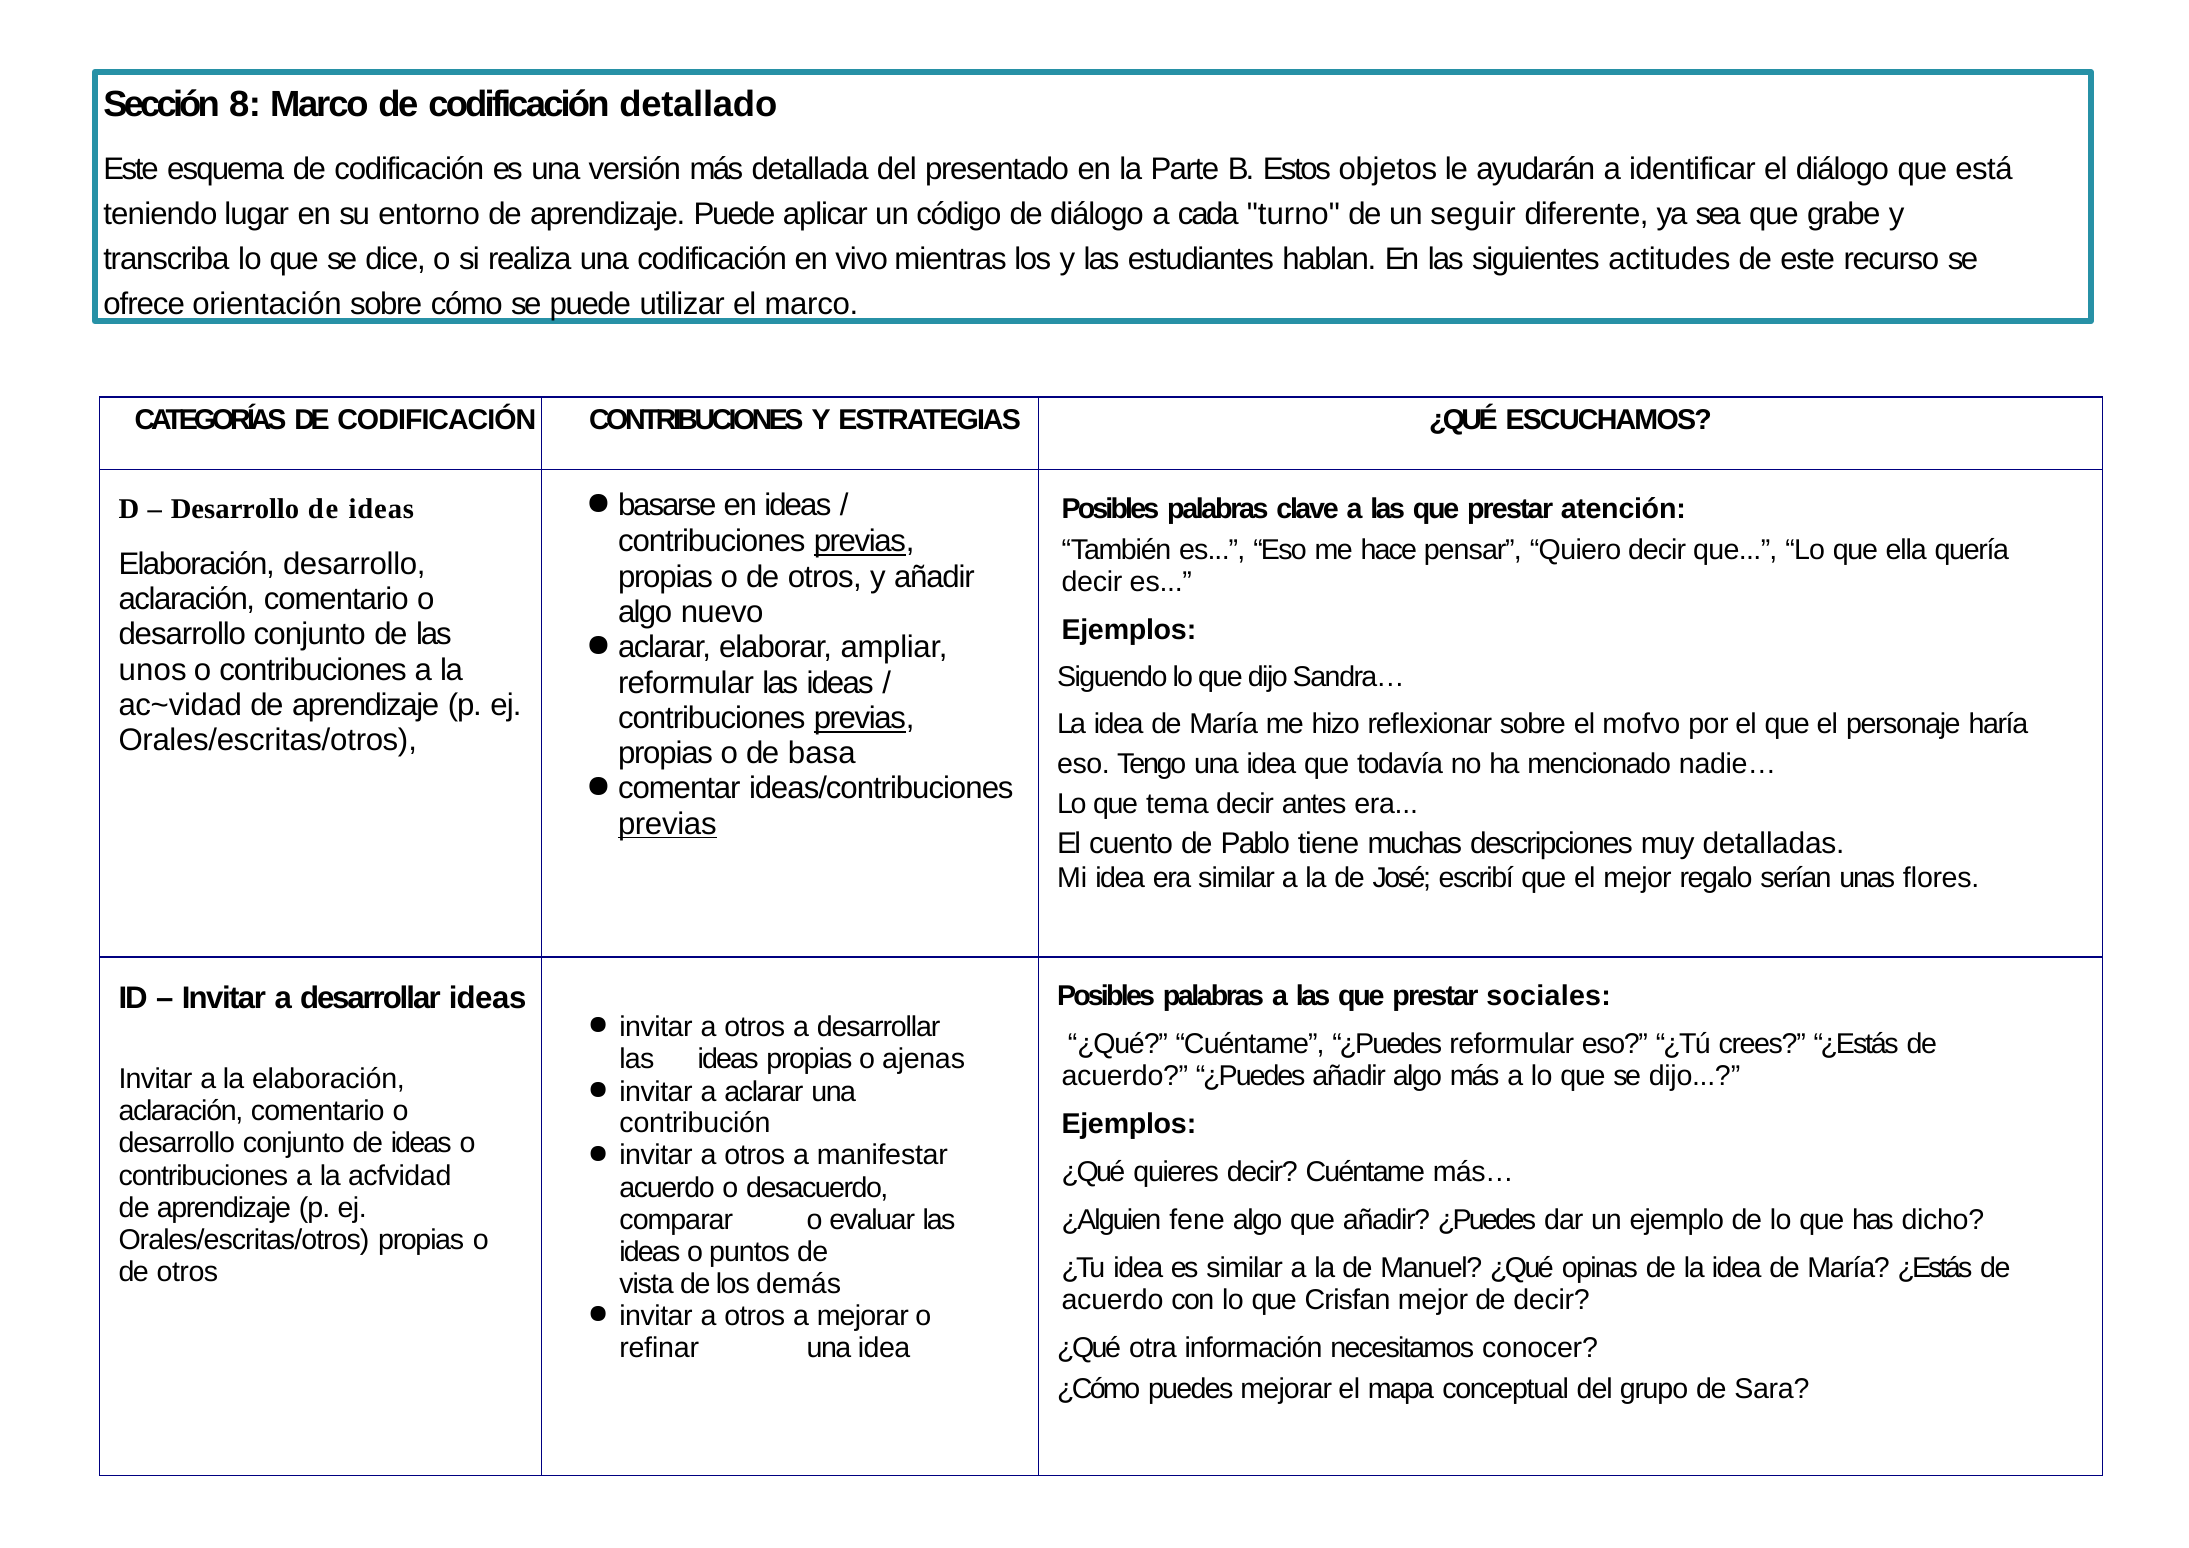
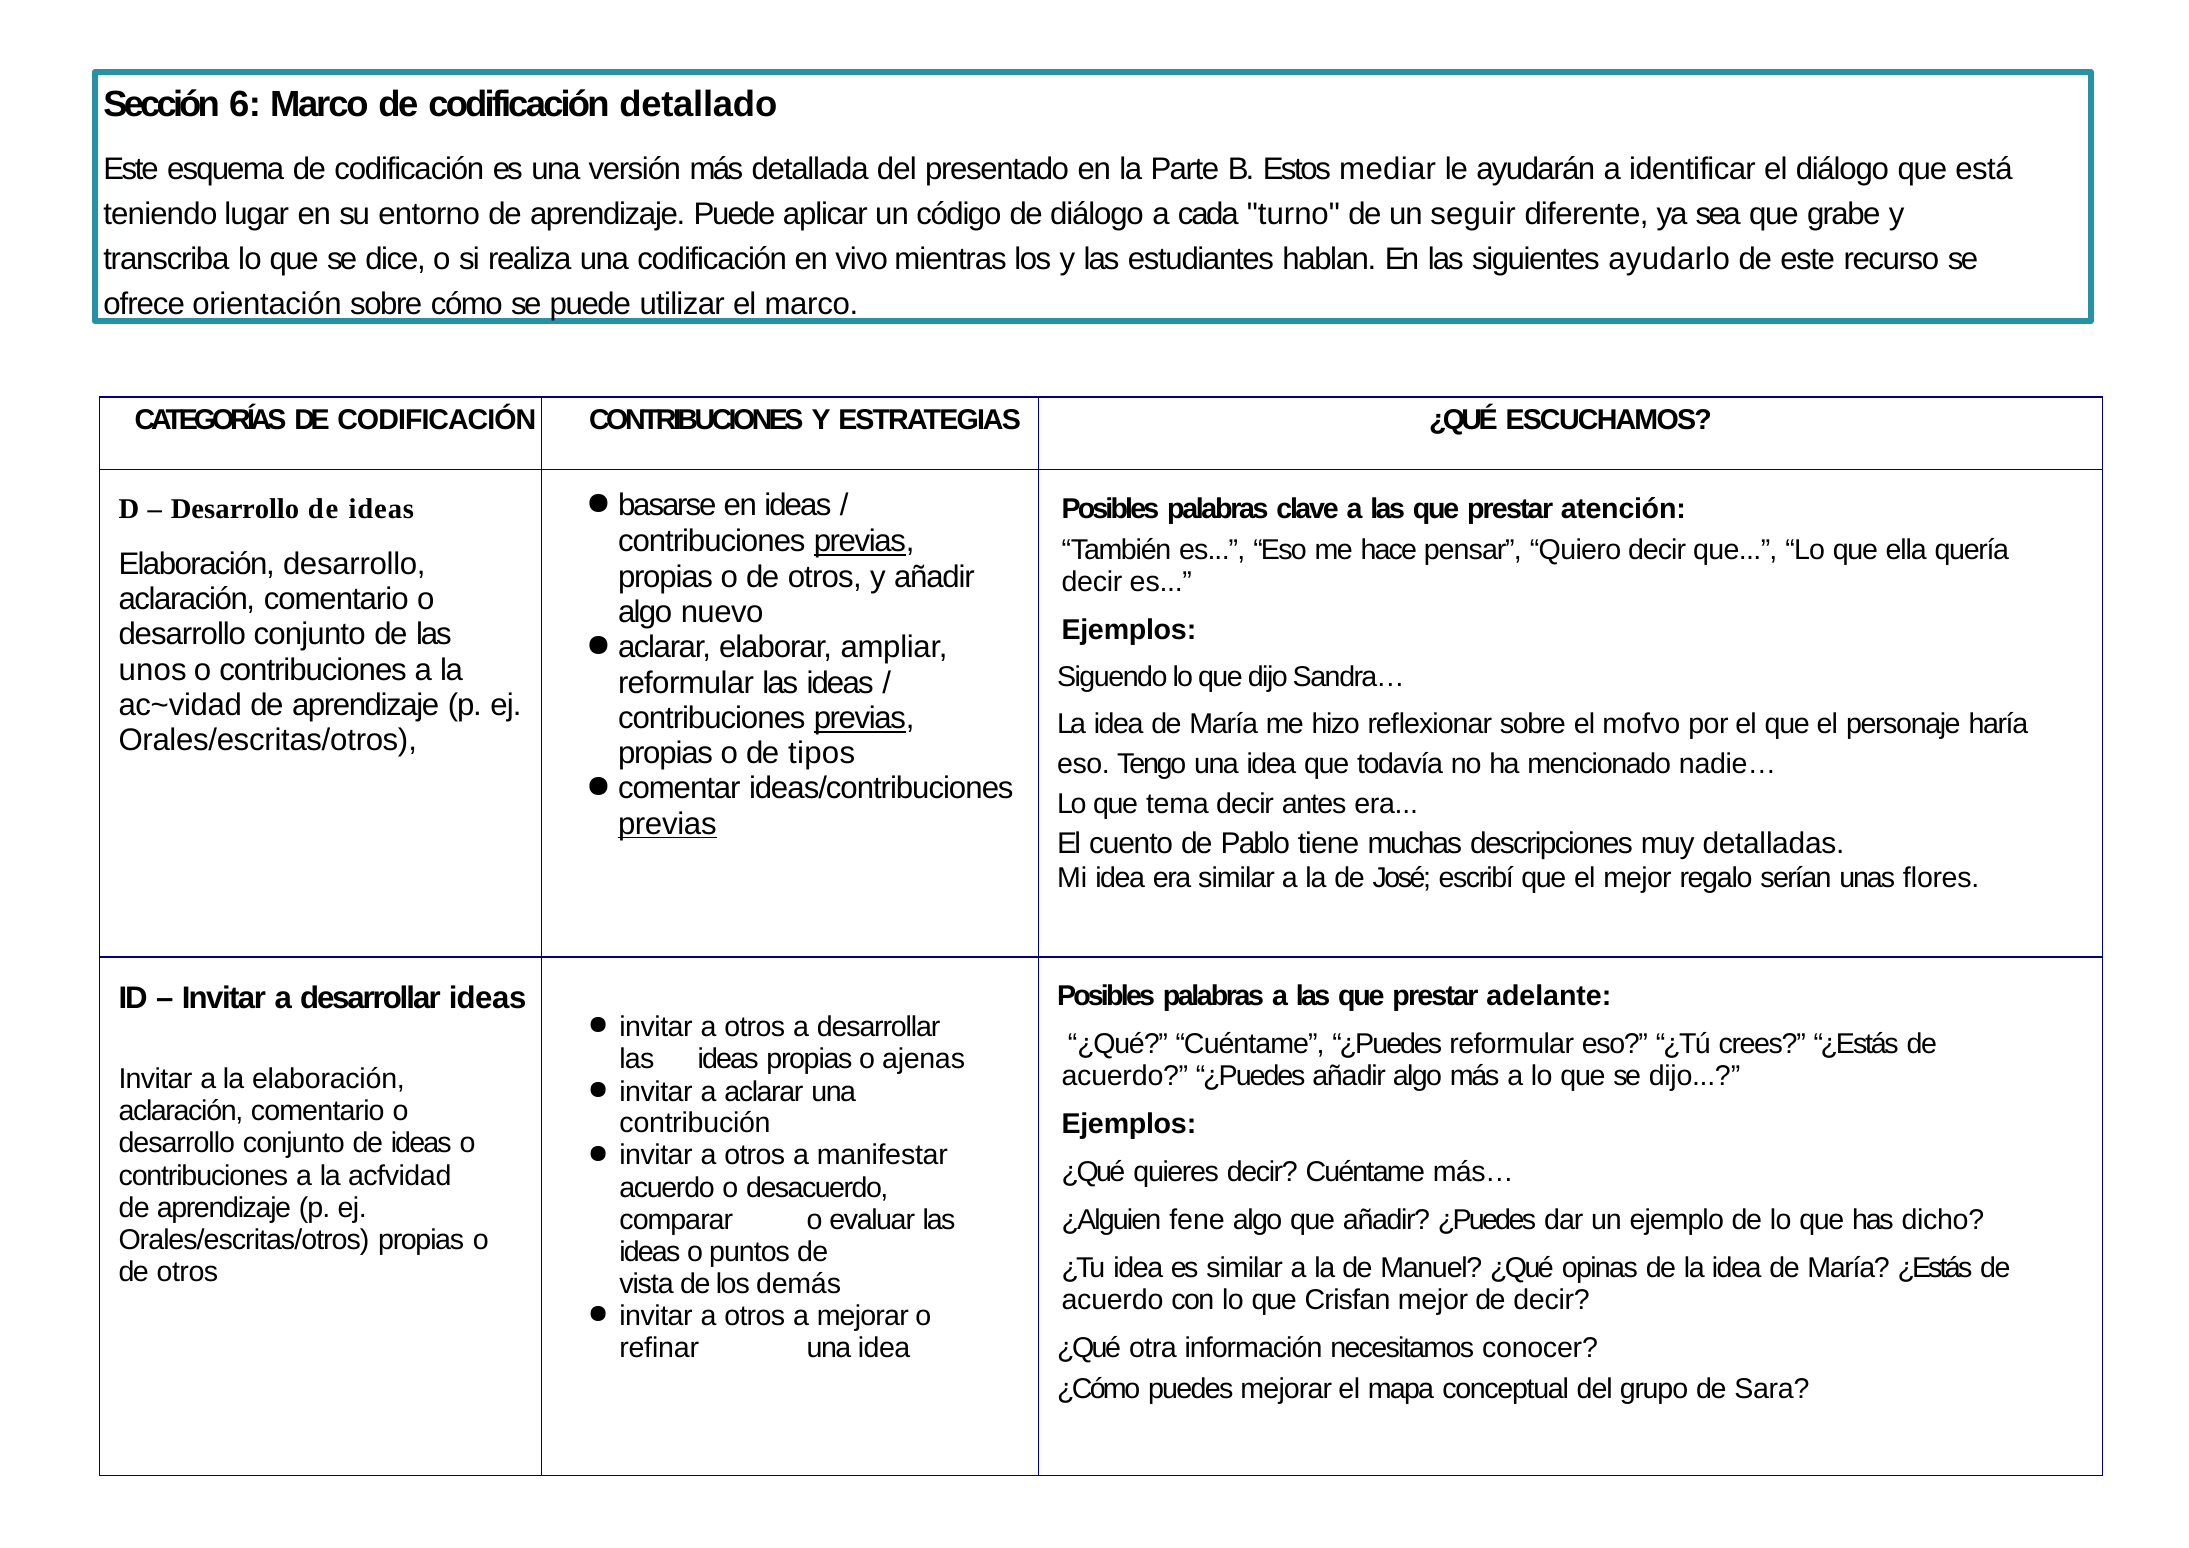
8: 8 -> 6
objetos: objetos -> mediar
actitudes: actitudes -> ayudarlo
basa: basa -> tipos
sociales: sociales -> adelante
